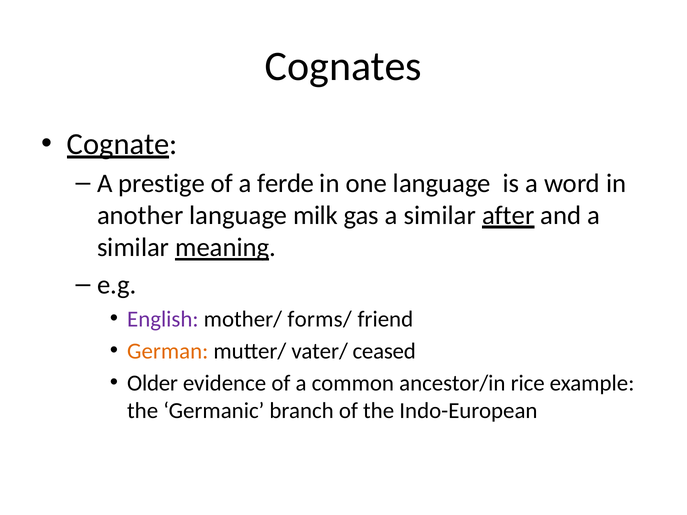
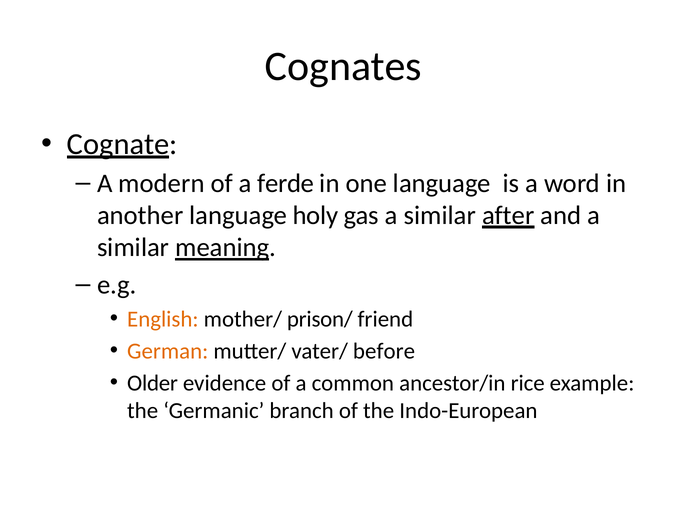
prestige: prestige -> modern
milk: milk -> holy
English colour: purple -> orange
forms/: forms/ -> prison/
ceased: ceased -> before
